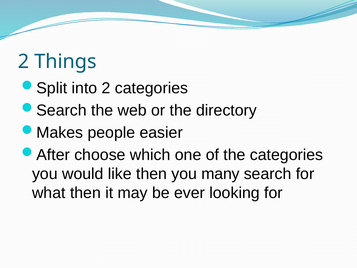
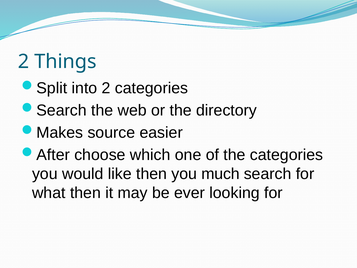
people: people -> source
many: many -> much
